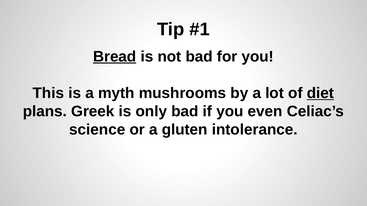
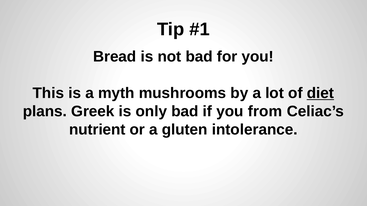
Bread underline: present -> none
even: even -> from
science: science -> nutrient
